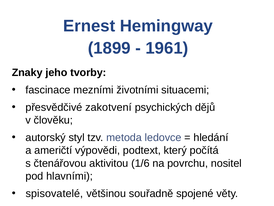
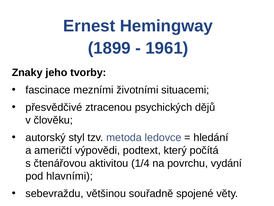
zakotvení: zakotvení -> ztracenou
1/6: 1/6 -> 1/4
nositel: nositel -> vydání
spisovatelé: spisovatelé -> sebevraždu
